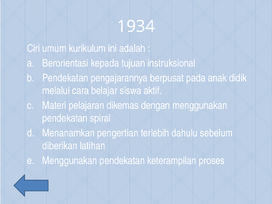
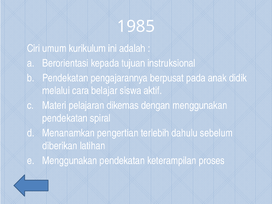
1934: 1934 -> 1985
